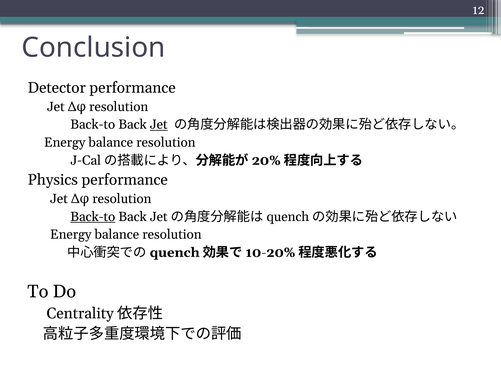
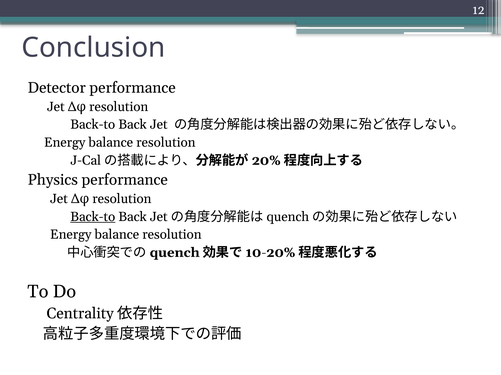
Jet at (159, 125) underline: present -> none
